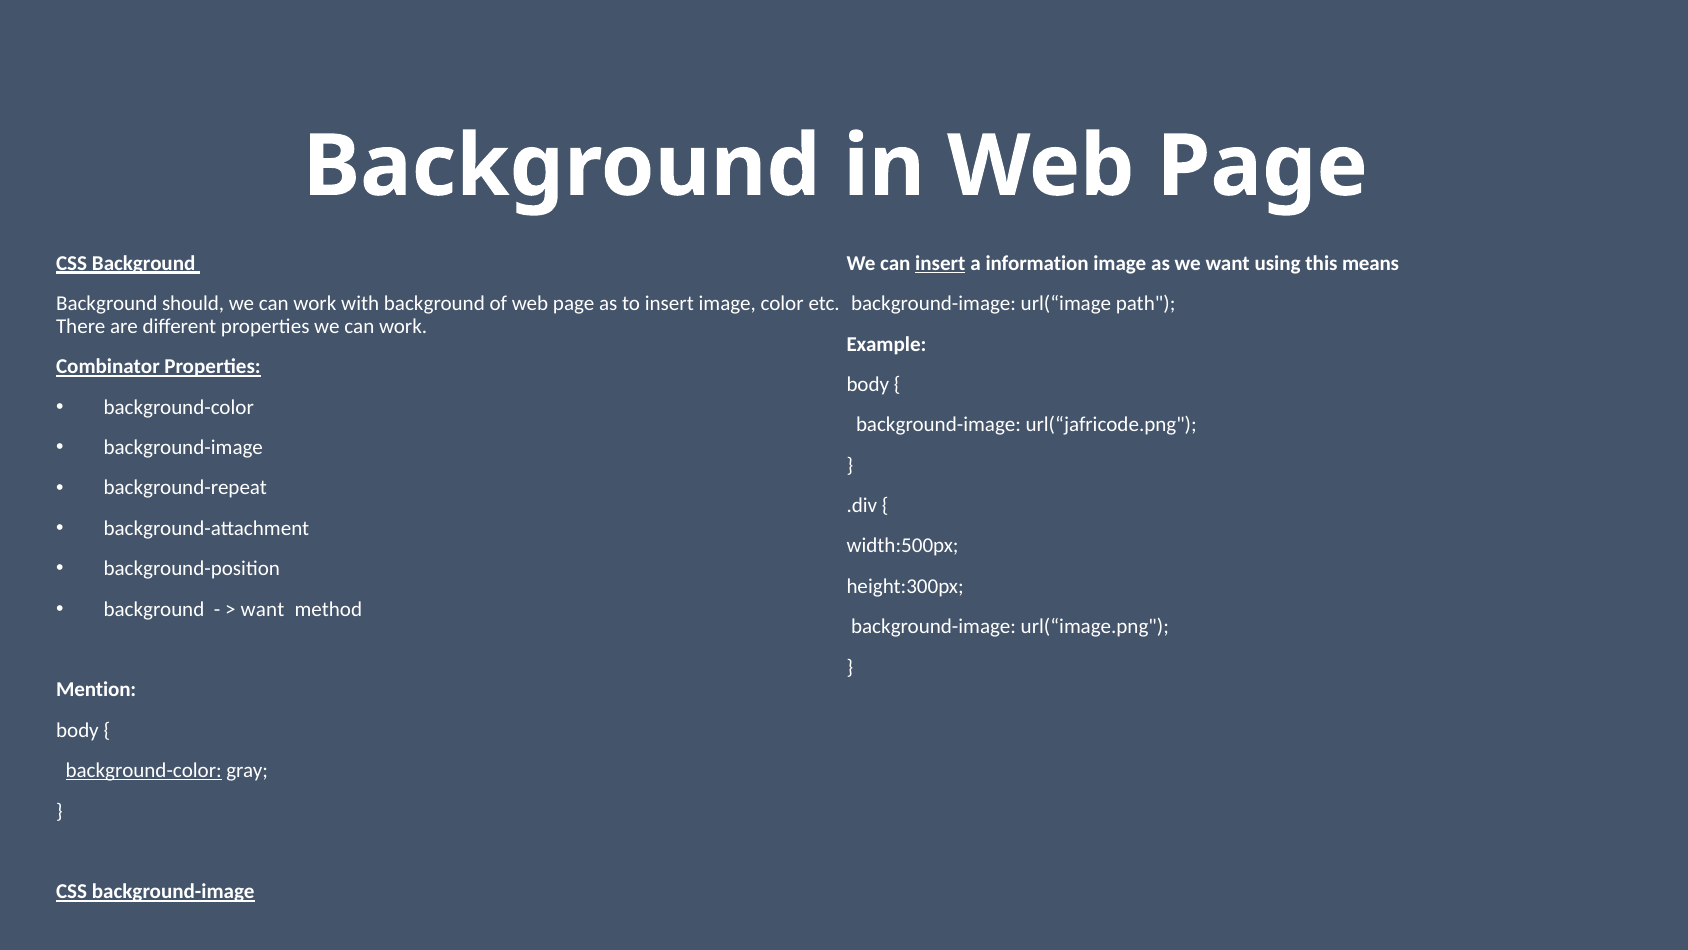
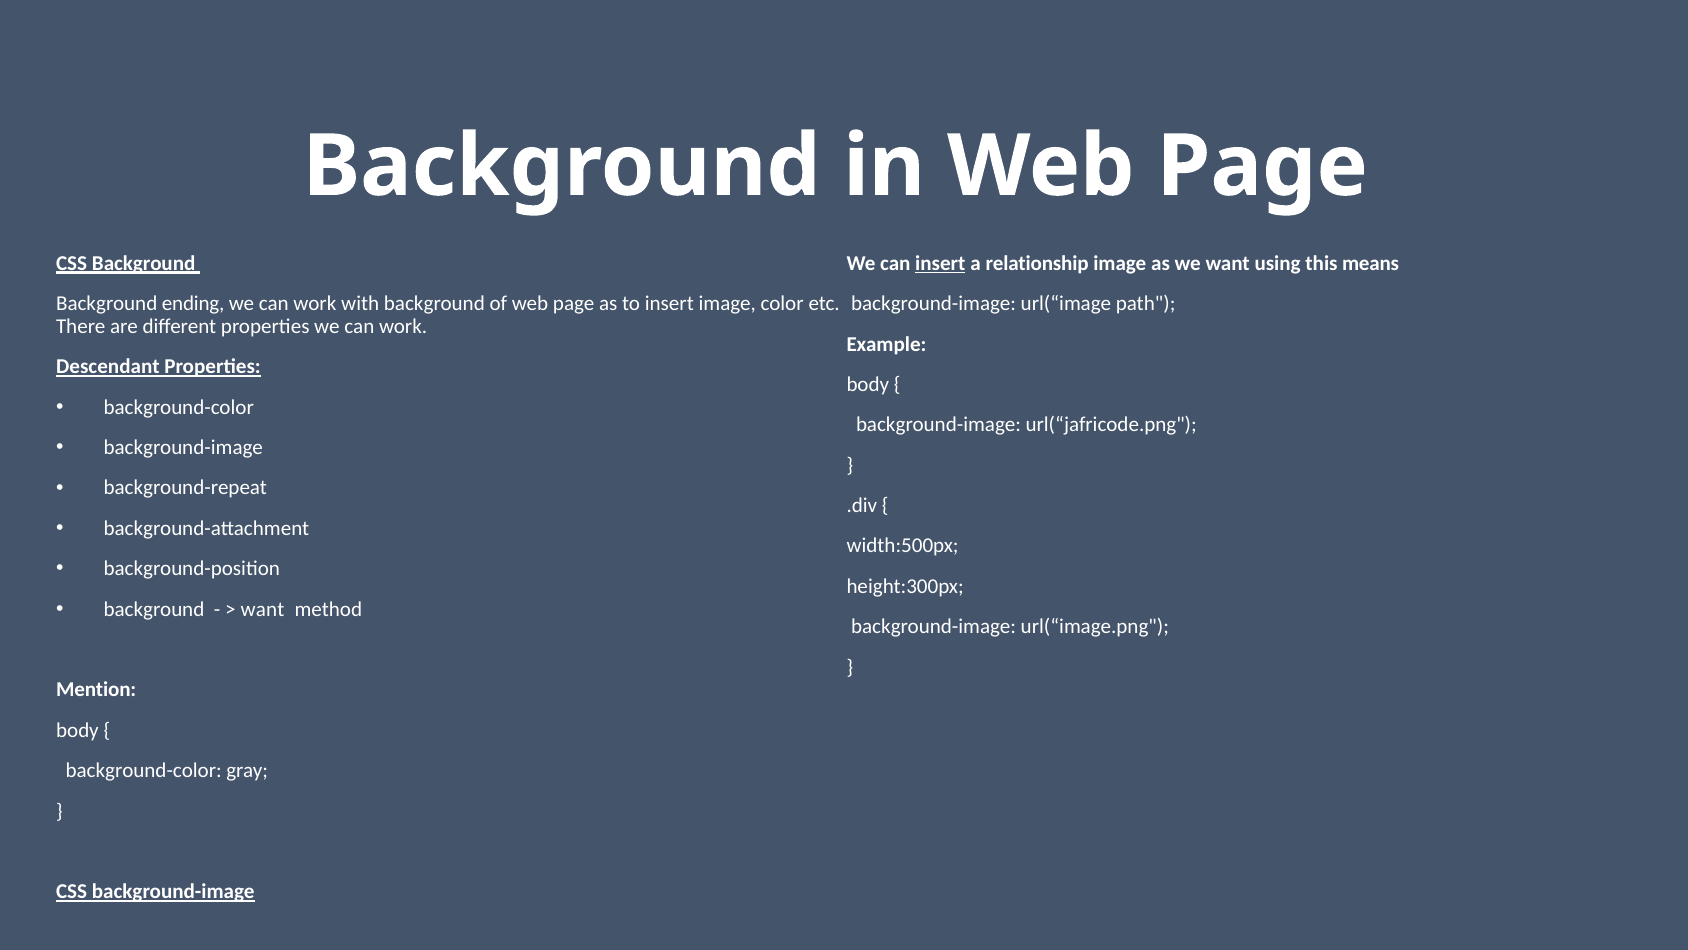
information: information -> relationship
should: should -> ending
Combinator: Combinator -> Descendant
background-color at (144, 770) underline: present -> none
